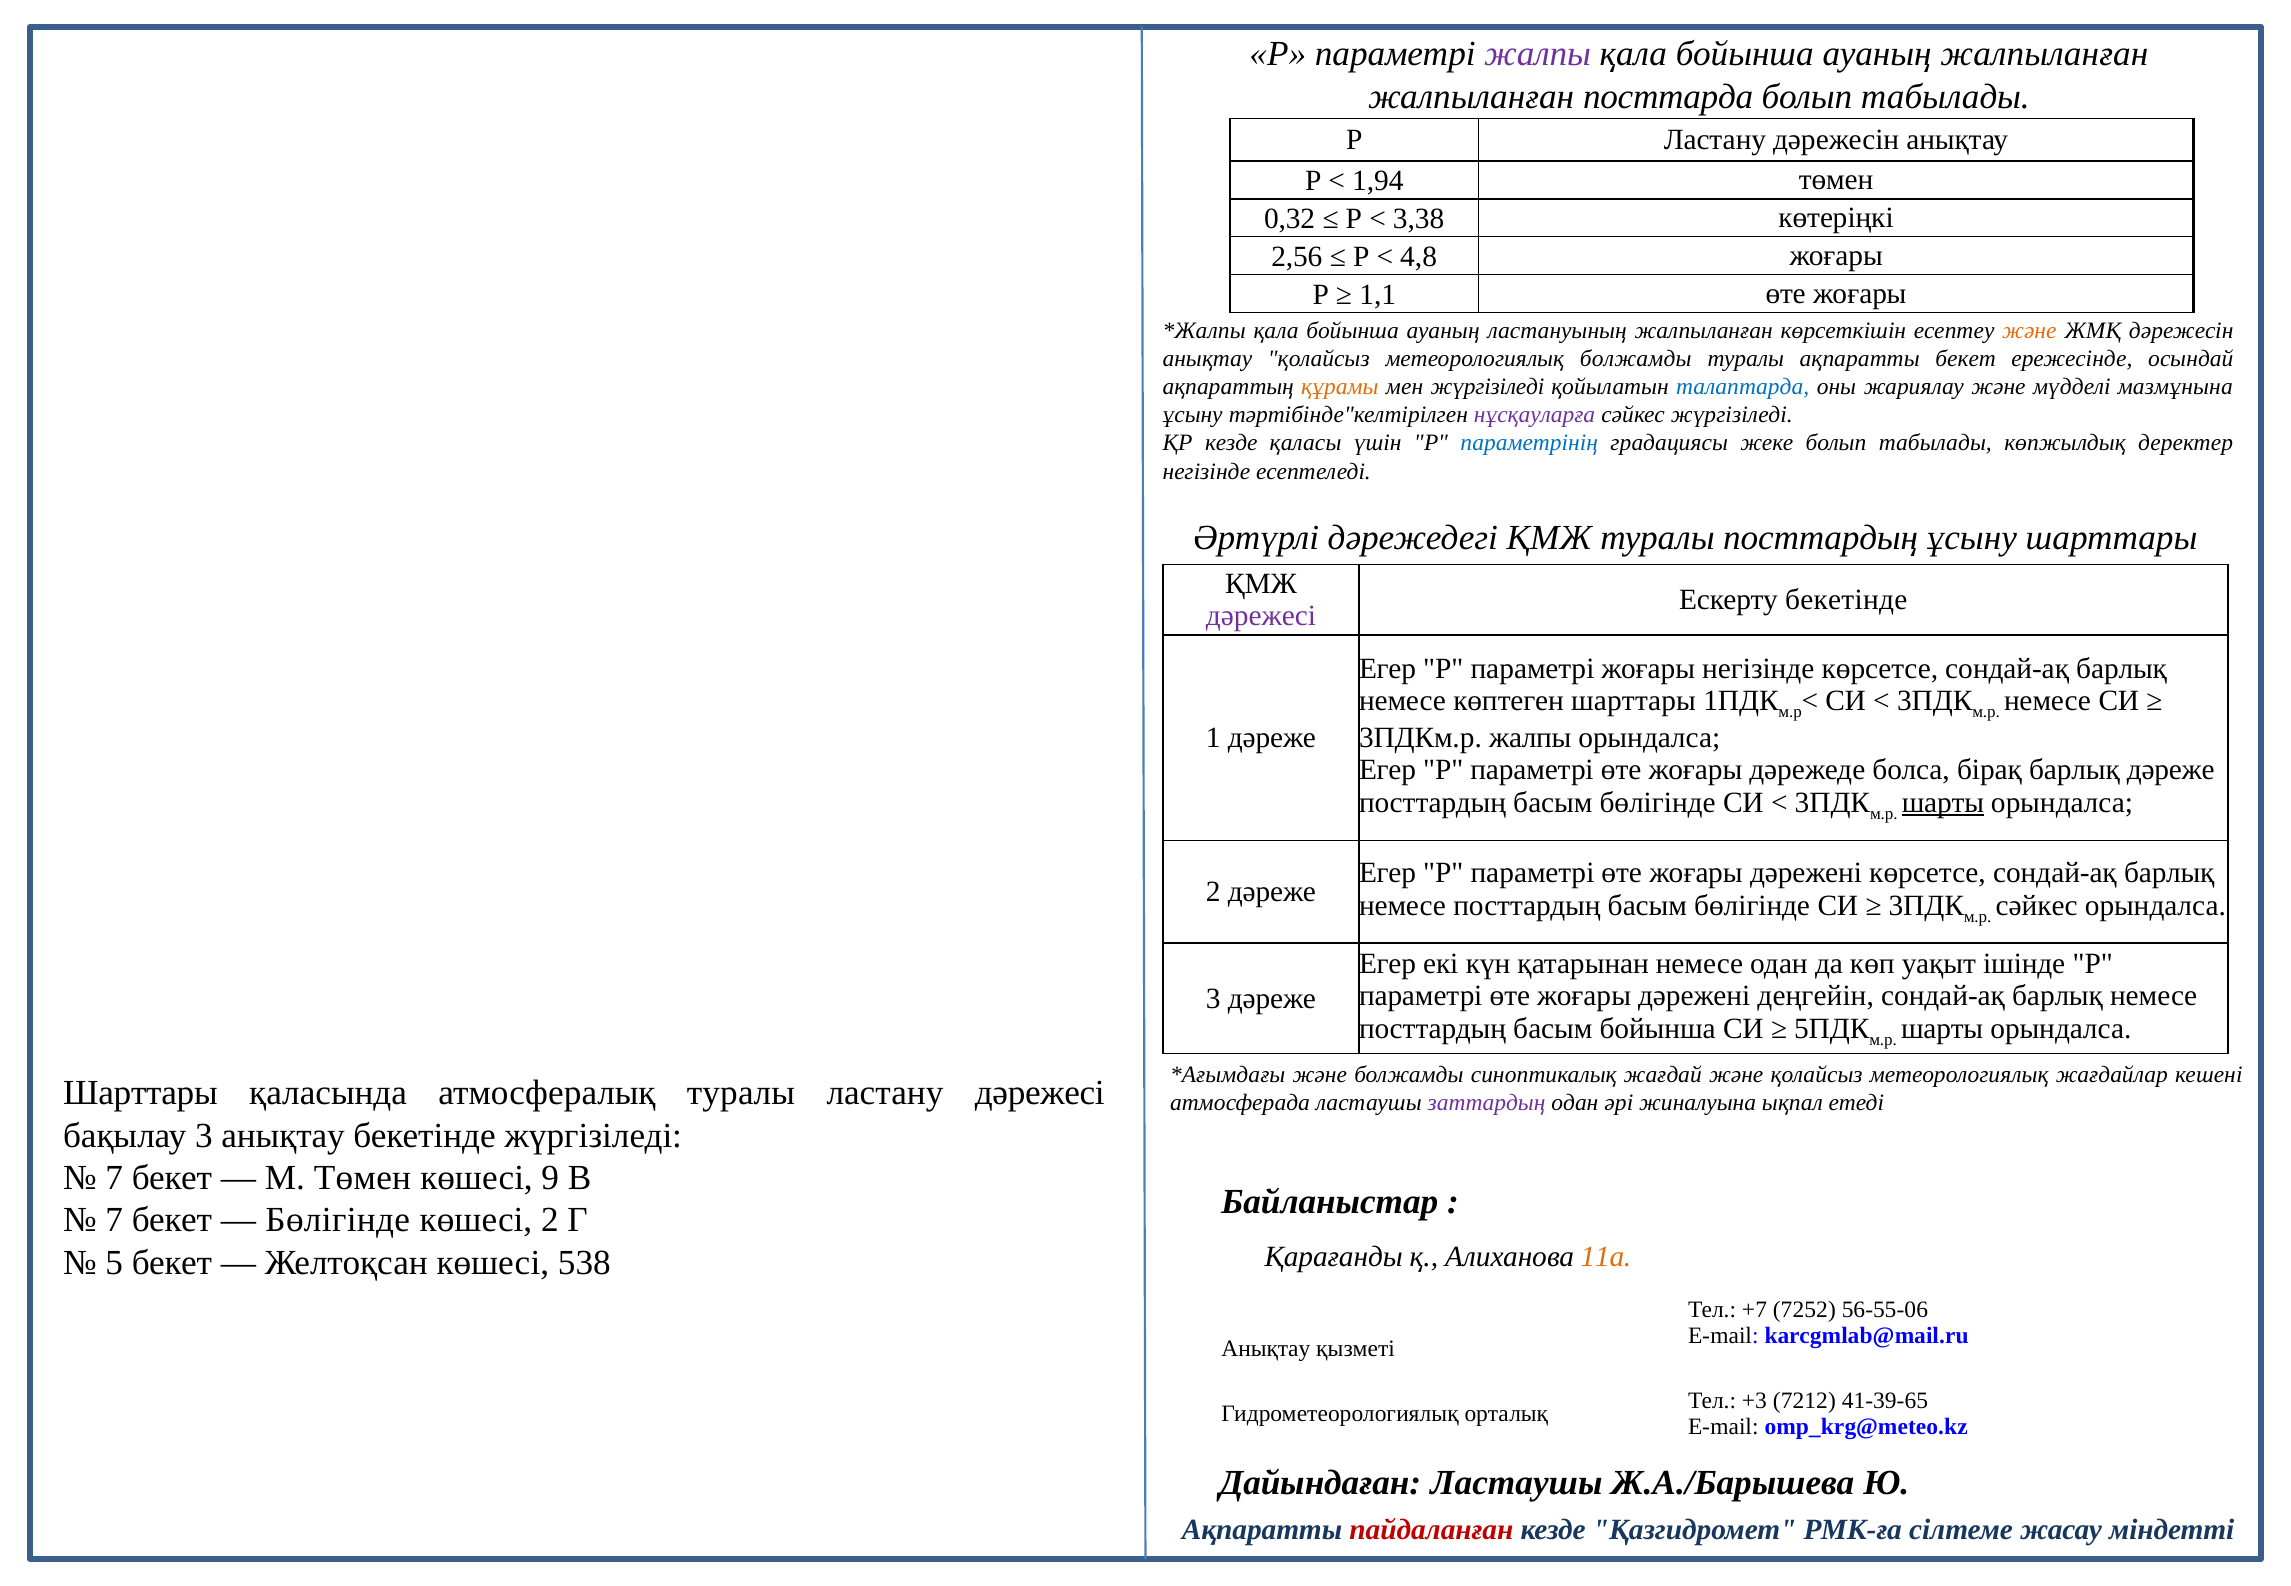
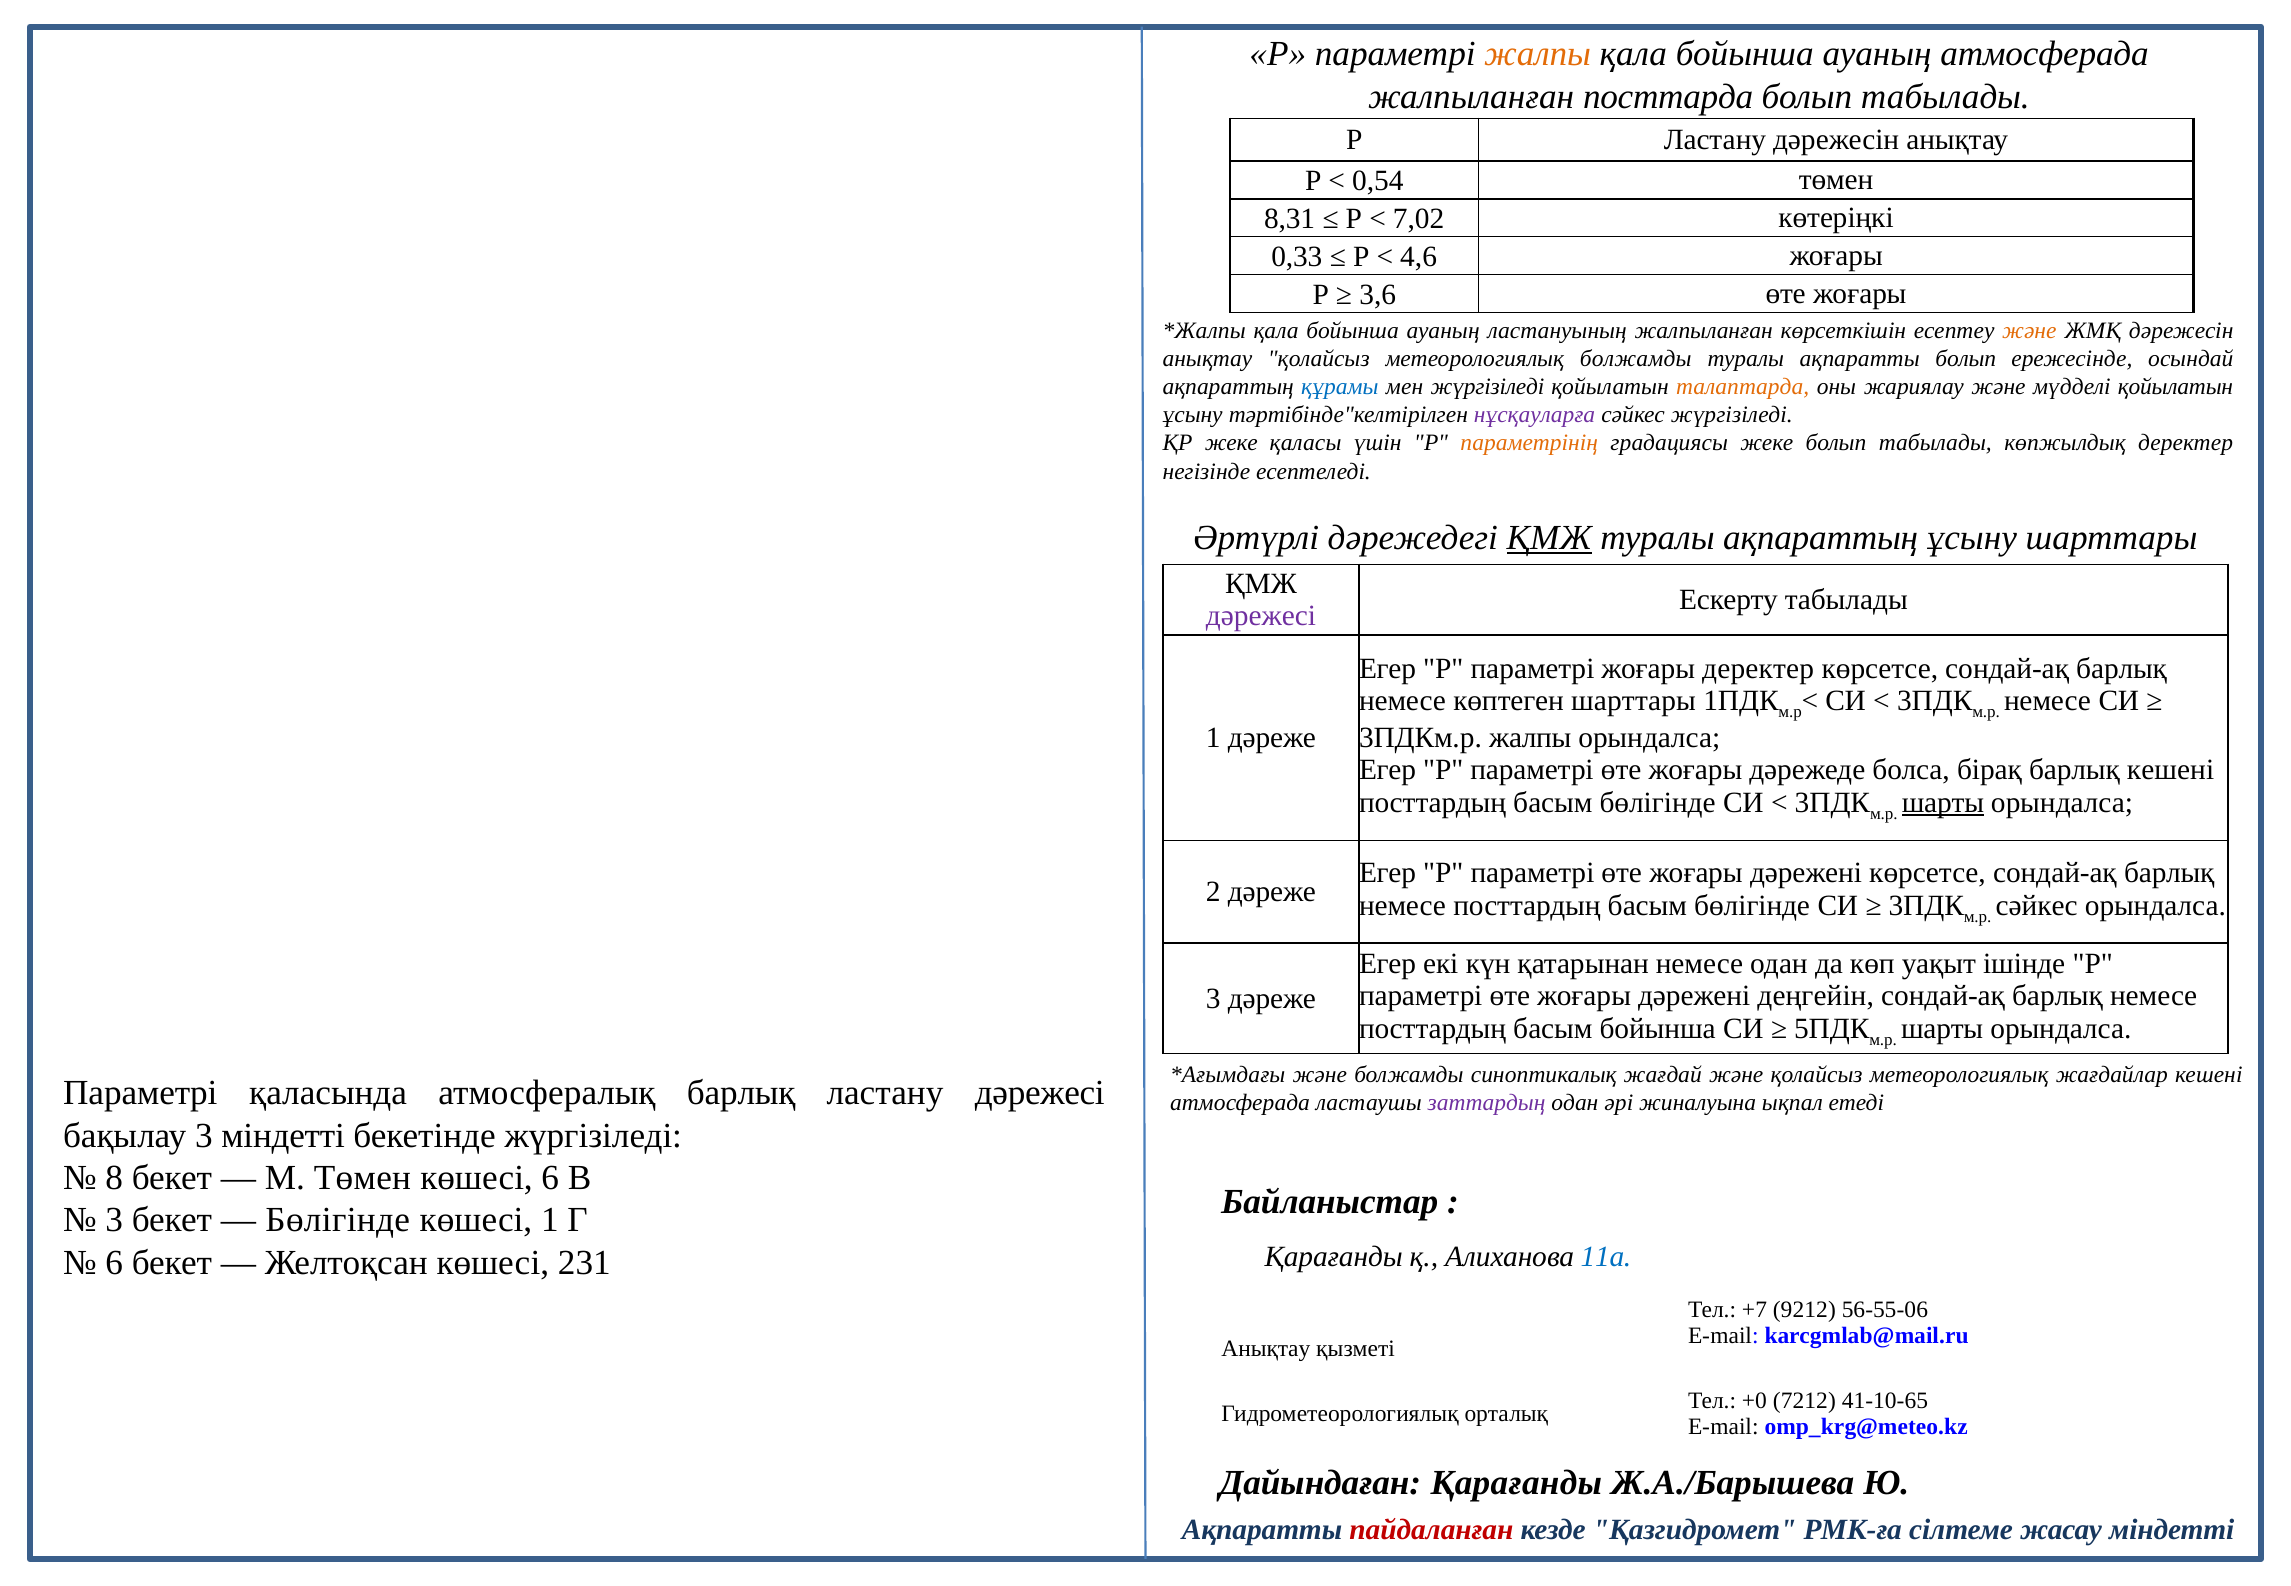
жалпы at (1538, 54) colour: purple -> orange
ауаның жалпыланған: жалпыланған -> атмосферада
1,94: 1,94 -> 0,54
0,32: 0,32 -> 8,31
3,38: 3,38 -> 7,02
2,56: 2,56 -> 0,33
4,8: 4,8 -> 4,6
1,1: 1,1 -> 3,6
ақпаратты бекет: бекет -> болып
құрамы colour: orange -> blue
талаптарда colour: blue -> orange
мүдделі мазмұнына: мазмұнына -> қойылатын
ҚР кезде: кезде -> жеке
параметрінің colour: blue -> orange
ҚМЖ at (1549, 538) underline: none -> present
туралы посттардың: посттардың -> ақпараттың
Ескерту бекетінде: бекетінде -> табылады
жоғары негізінде: негізінде -> деректер
барлық дәреже: дәреже -> кешені
Шарттары at (140, 1093): Шарттары -> Параметрі
атмосфералық туралы: туралы -> барлық
3 анықтау: анықтау -> міндетті
7 at (114, 1178): 7 -> 8
көшесі 9: 9 -> 6
7 at (114, 1220): 7 -> 3
көшесі 2: 2 -> 1
11а colour: orange -> blue
5 at (114, 1263): 5 -> 6
538: 538 -> 231
7252: 7252 -> 9212
+3: +3 -> +0
41-39-65: 41-39-65 -> 41-10-65
Дайындаған Ластаушы: Ластаушы -> Қарағанды
